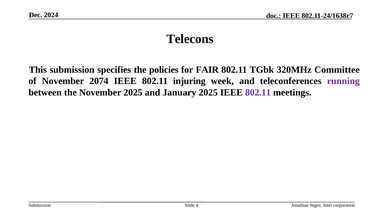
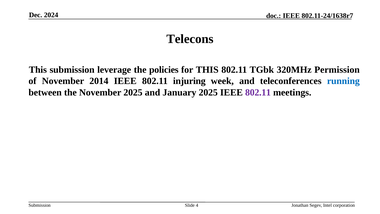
specifies: specifies -> leverage
for FAIR: FAIR -> THIS
Committee: Committee -> Permission
2074: 2074 -> 2014
running colour: purple -> blue
